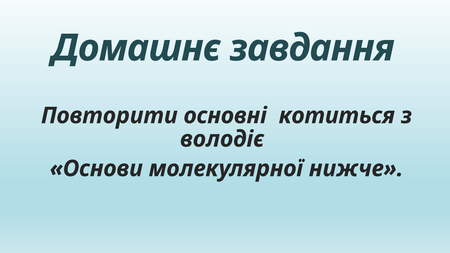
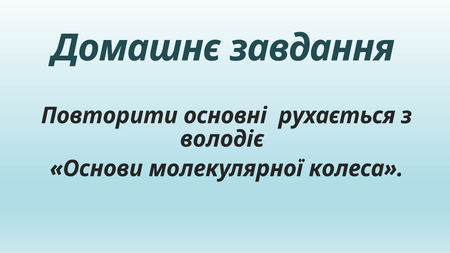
котиться: котиться -> рухається
нижче: нижче -> колеса
